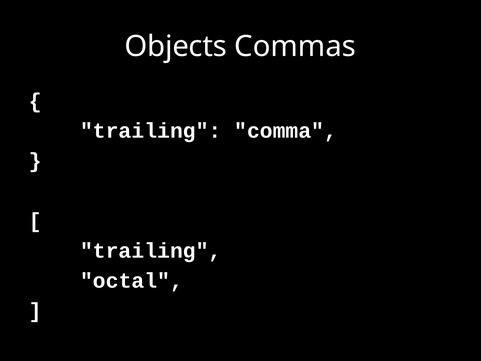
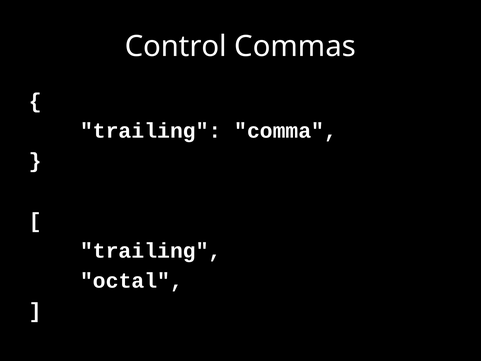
Objects: Objects -> Control
